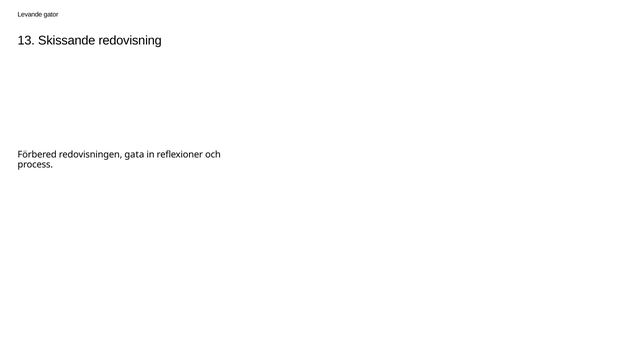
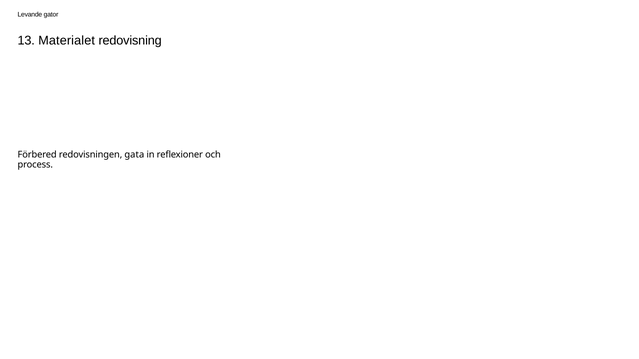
Skissande: Skissande -> Materialet
